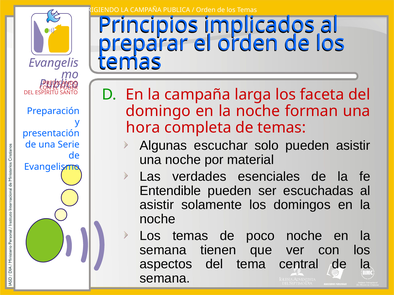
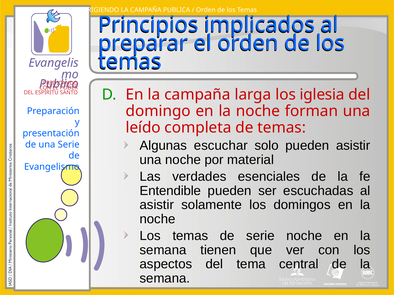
faceta: faceta -> iglesia
hora: hora -> leído
de poco: poco -> serie
